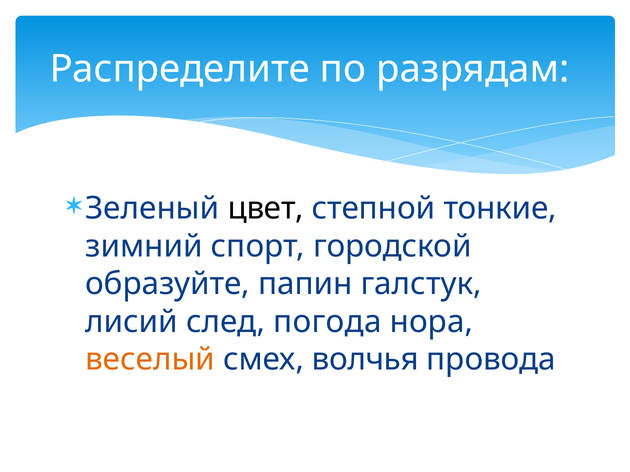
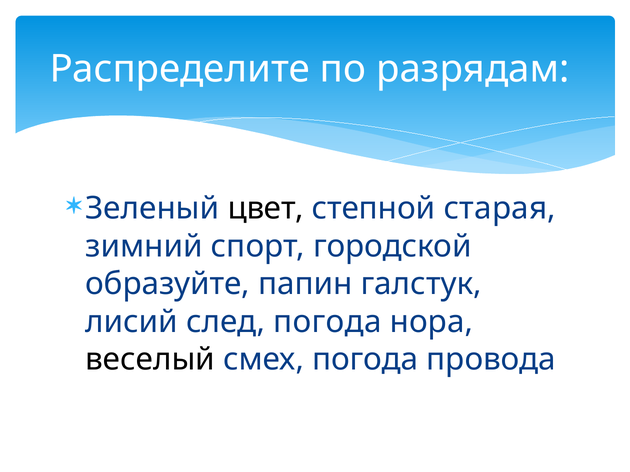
тонкие: тонкие -> старая
веселый colour: orange -> black
смех волчья: волчья -> погода
